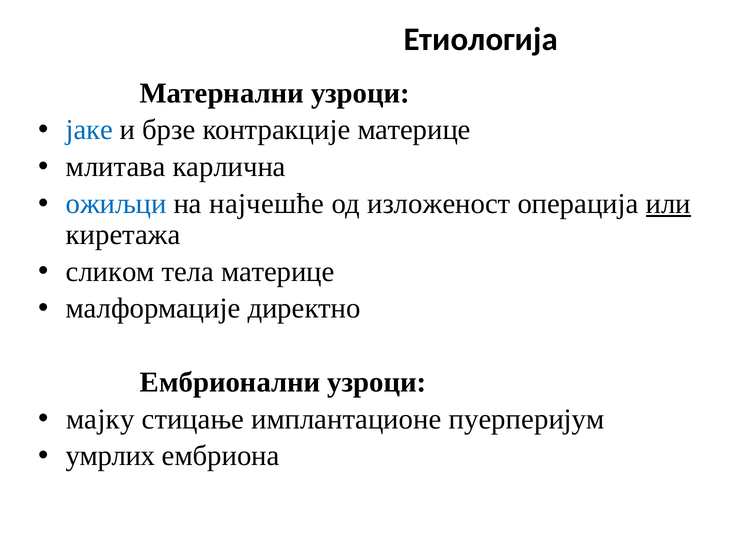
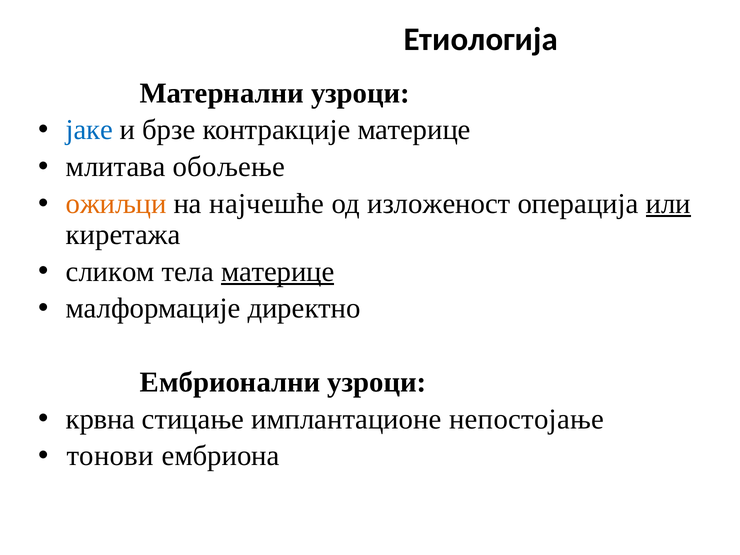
карлична: карлична -> обољење
ожиљци colour: blue -> orange
материце at (278, 272) underline: none -> present
мајку: мајку -> крвна
пуерперијум: пуерперијум -> непостојање
умрлих: умрлих -> тонови
